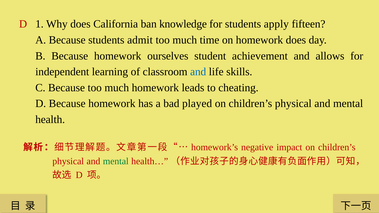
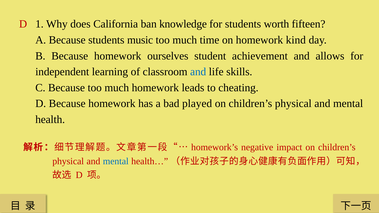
apply: apply -> worth
admit: admit -> music
homework does: does -> kind
mental at (116, 161) colour: green -> blue
